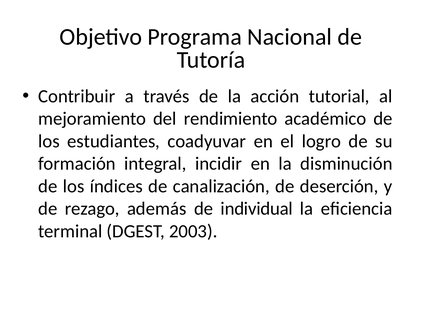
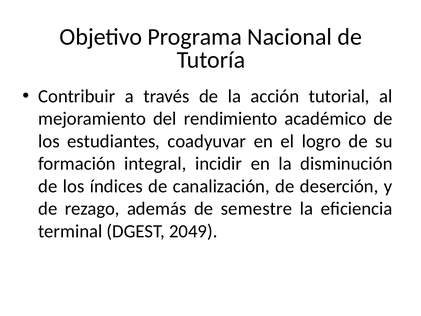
individual: individual -> semestre
2003: 2003 -> 2049
